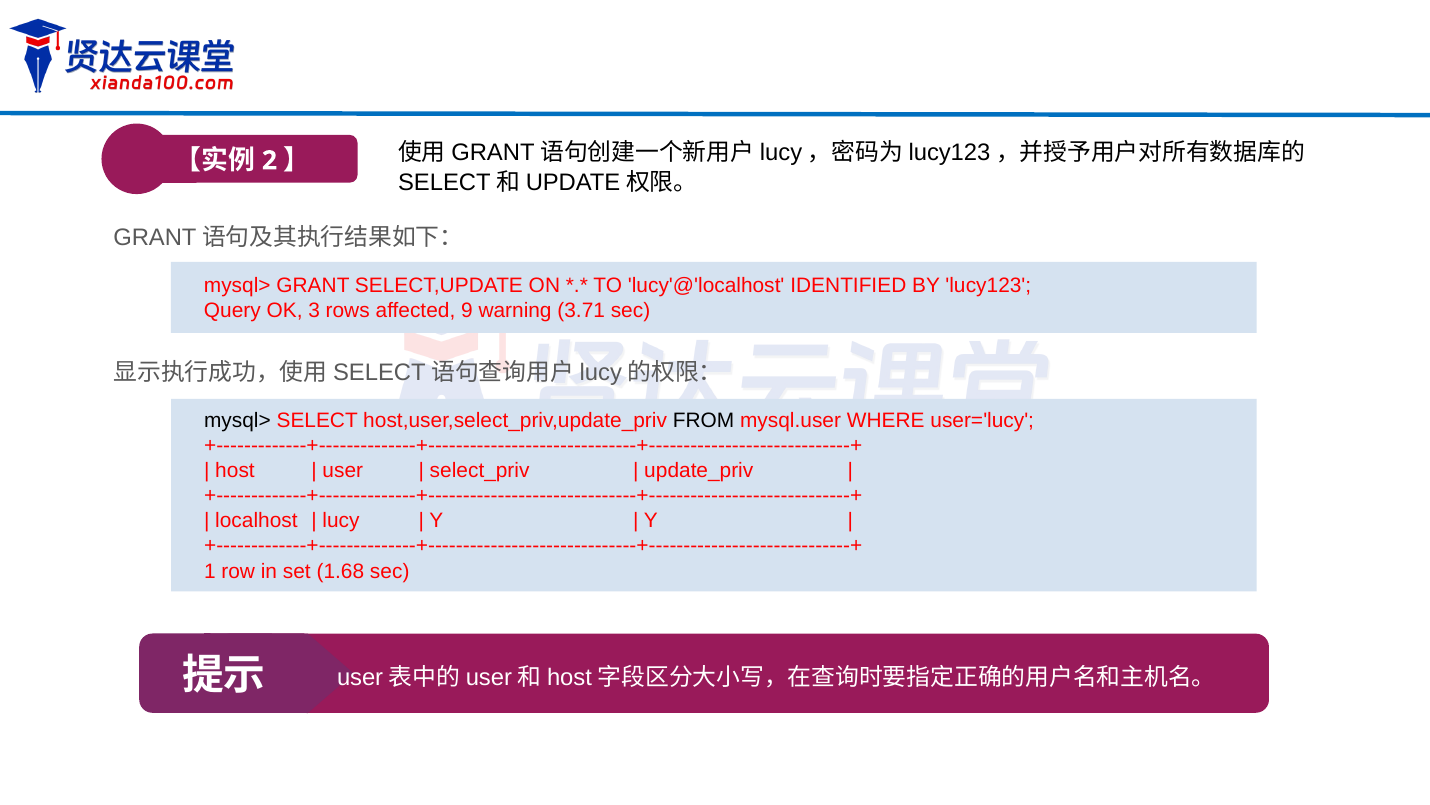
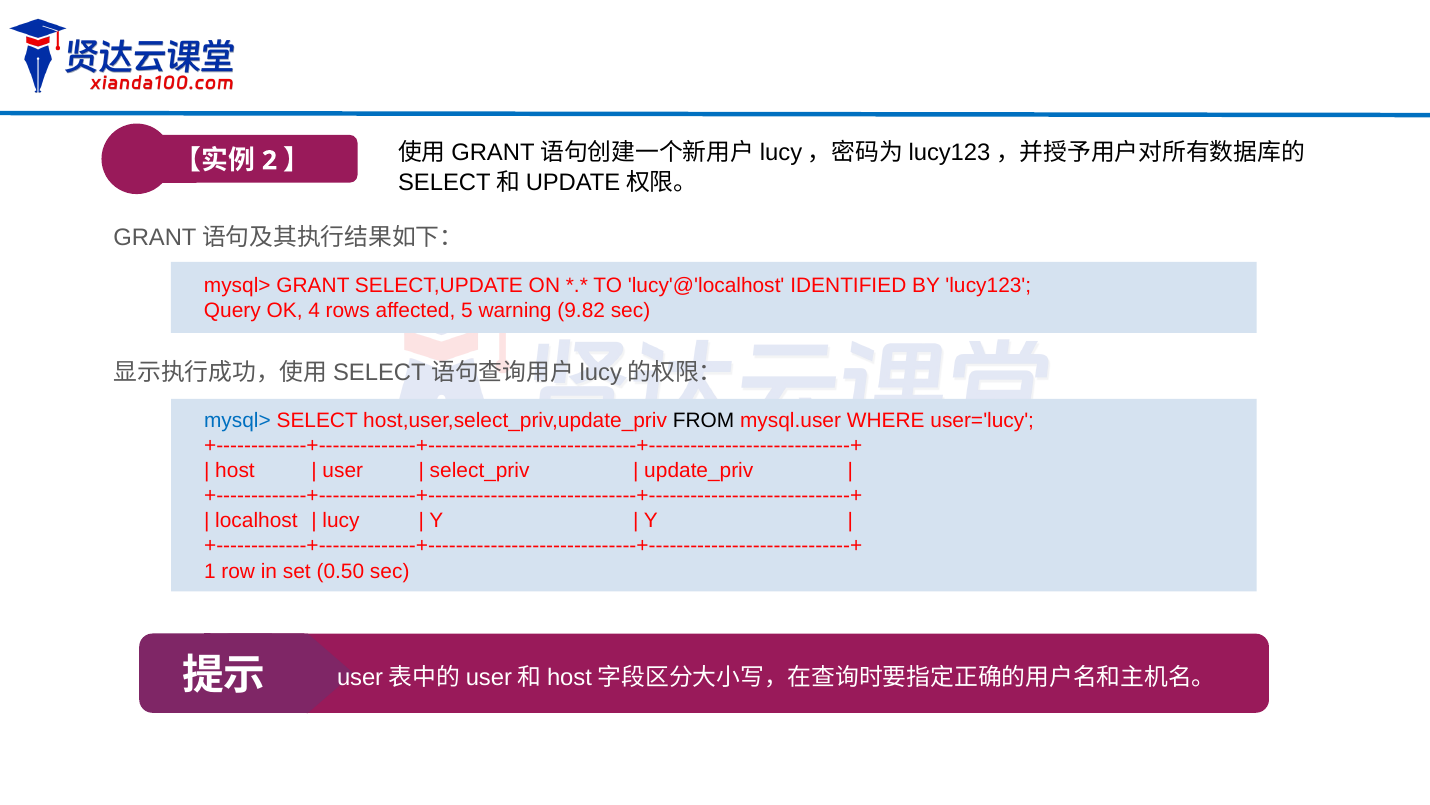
3: 3 -> 4
9: 9 -> 5
3.71: 3.71 -> 9.82
mysql> at (237, 420) colour: black -> blue
1.68: 1.68 -> 0.50
